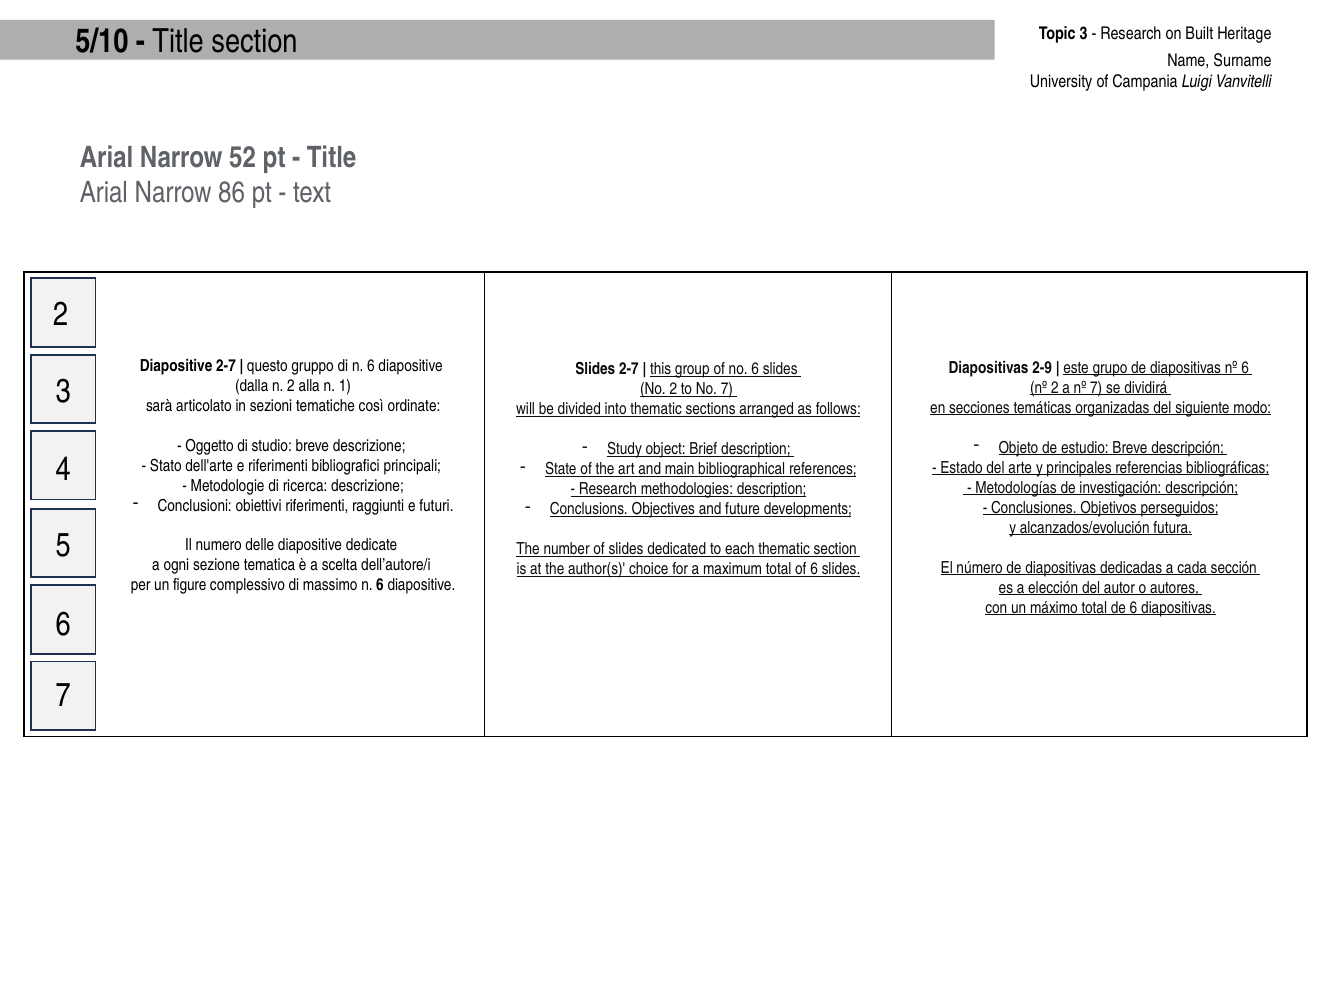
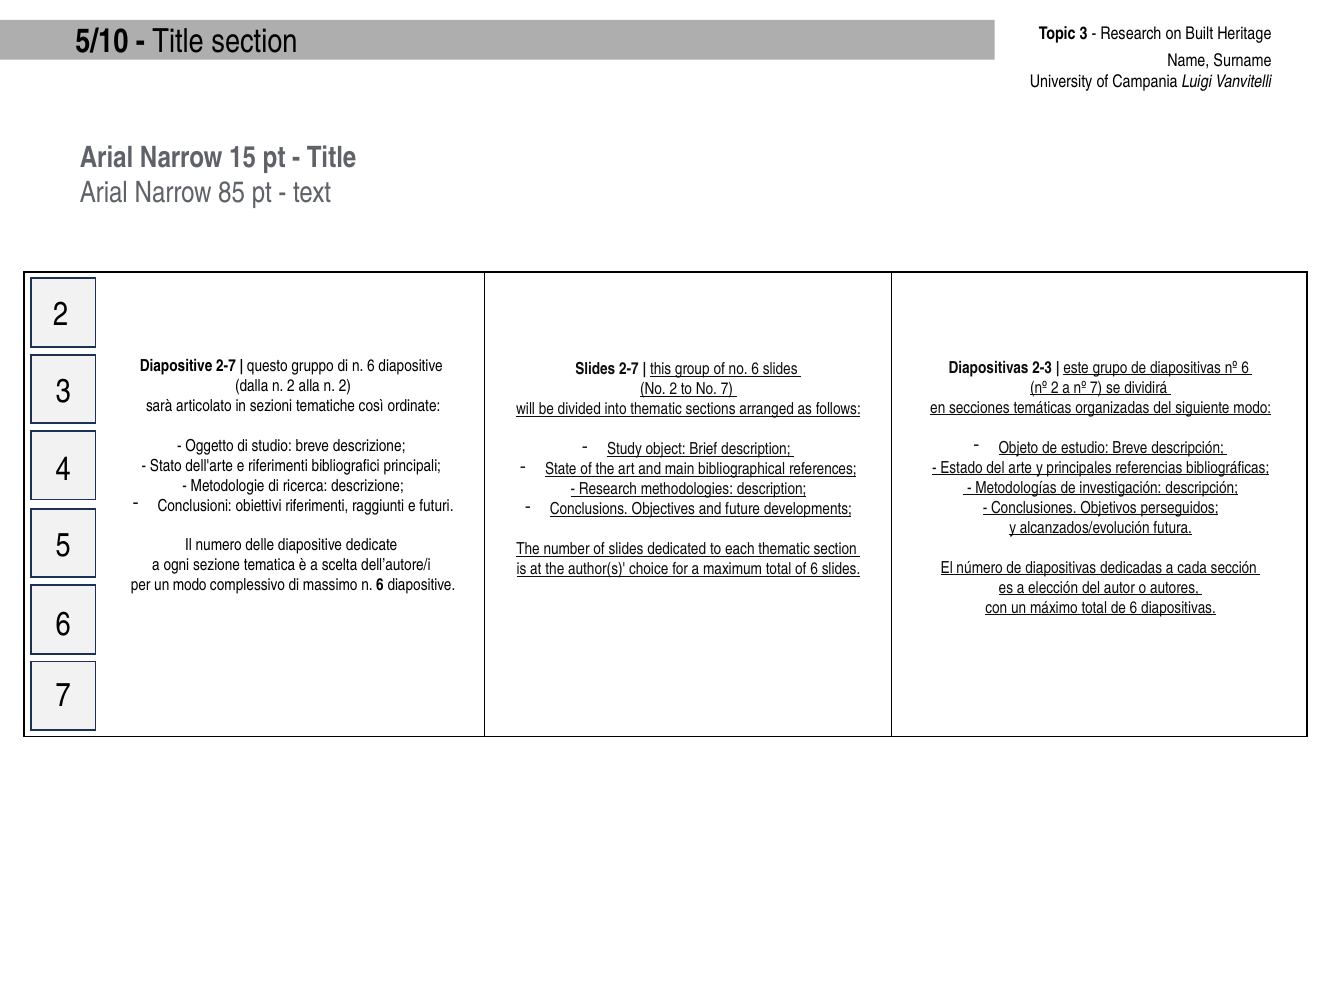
52: 52 -> 15
86: 86 -> 85
2-9: 2-9 -> 2-3
alla n 1: 1 -> 2
un figure: figure -> modo
